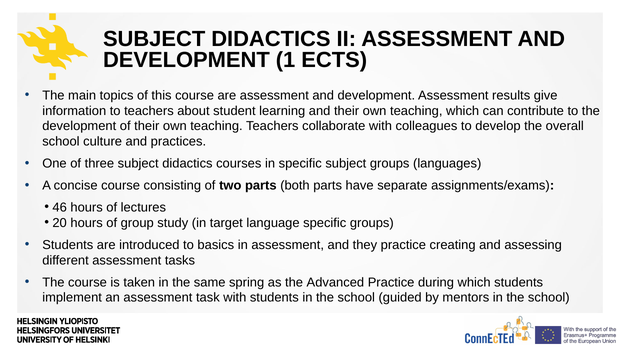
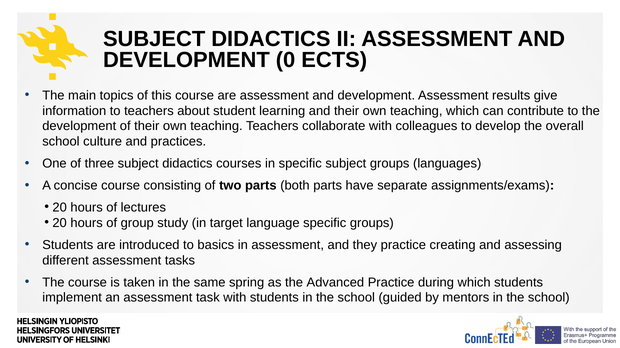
1: 1 -> 0
46 at (60, 208): 46 -> 20
